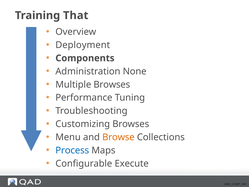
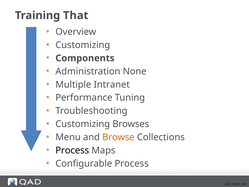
Deployment at (83, 45): Deployment -> Customizing
Multiple Browses: Browses -> Intranet
Process at (72, 150) colour: blue -> black
Configurable Execute: Execute -> Process
